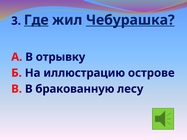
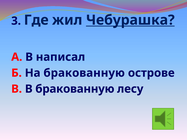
Где underline: present -> none
отрывку: отрывку -> написал
На иллюстрацию: иллюстрацию -> бракованную
